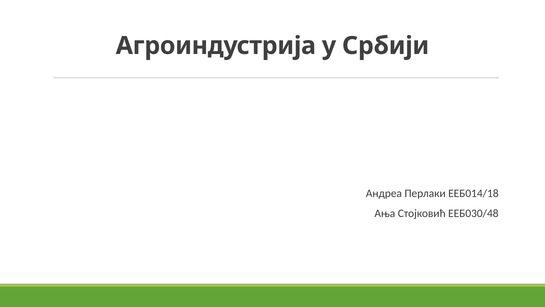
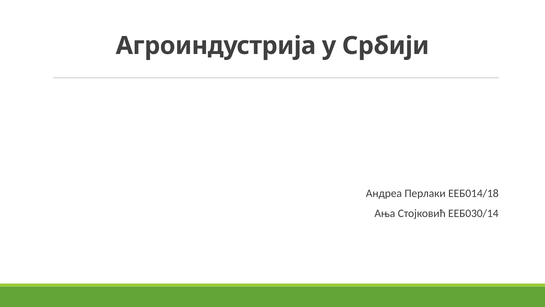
ЕЕБ030/48: ЕЕБ030/48 -> ЕЕБ030/14
